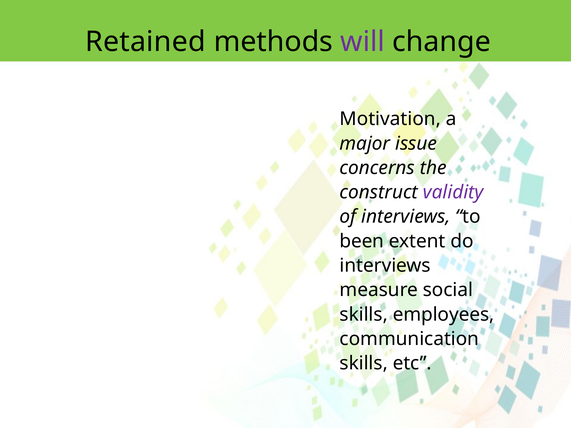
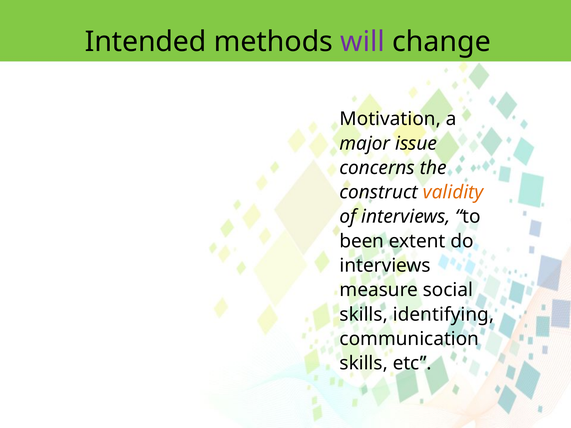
Retained: Retained -> Intended
validity colour: purple -> orange
employees: employees -> identifying
